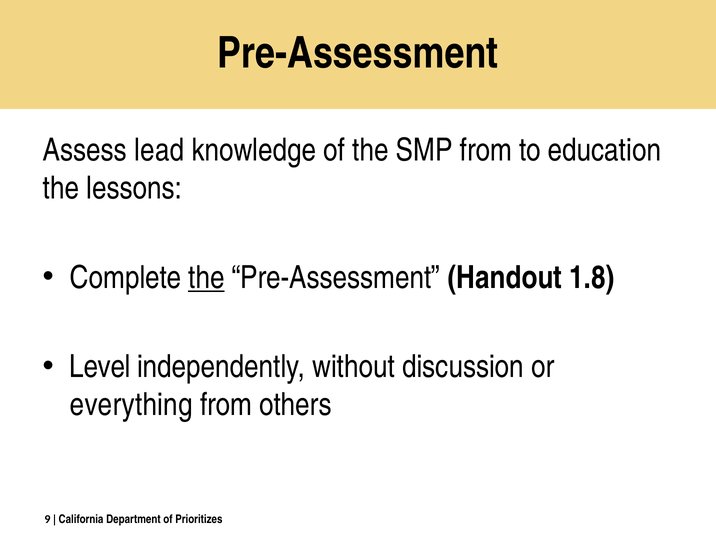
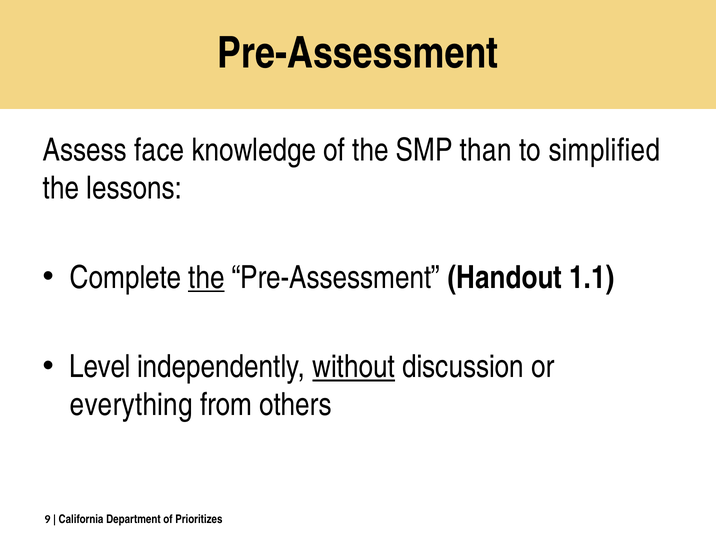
lead: lead -> face
SMP from: from -> than
education: education -> simplified
1.8: 1.8 -> 1.1
without underline: none -> present
